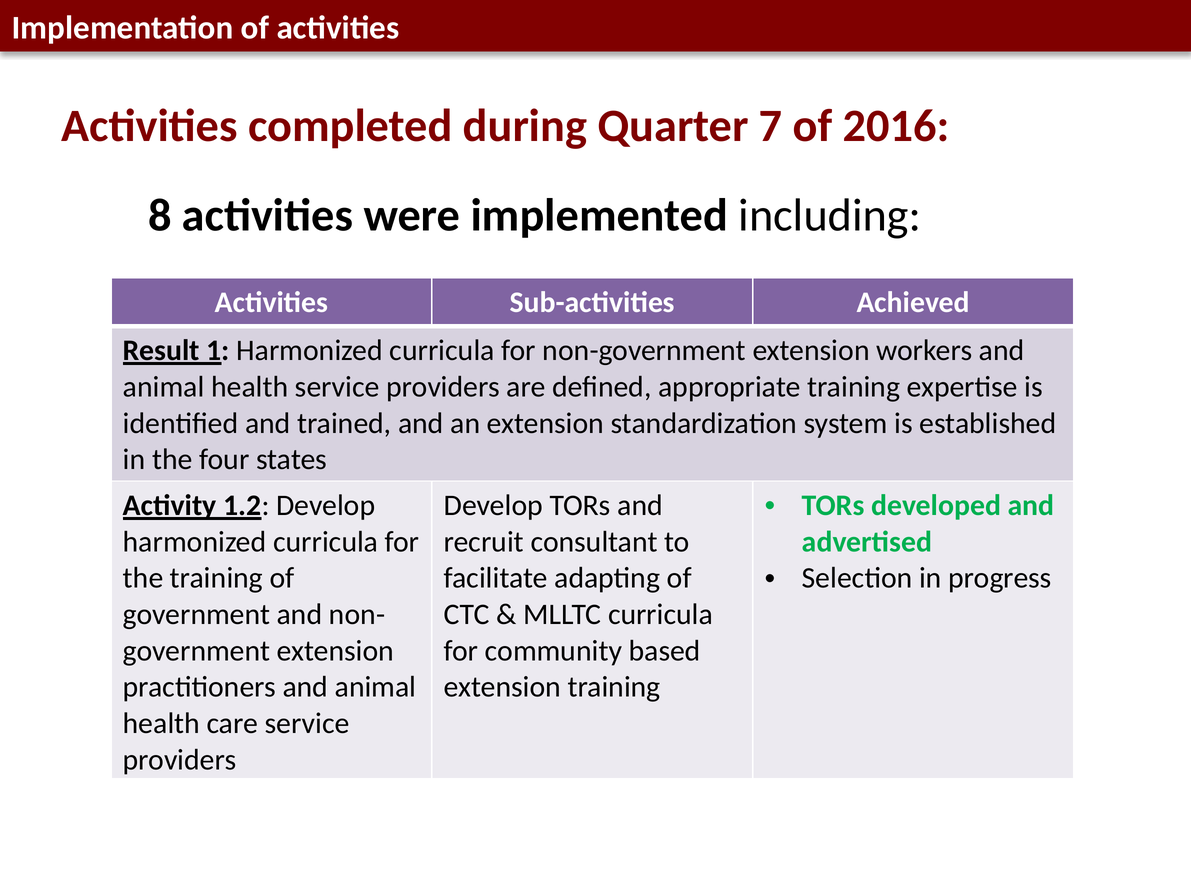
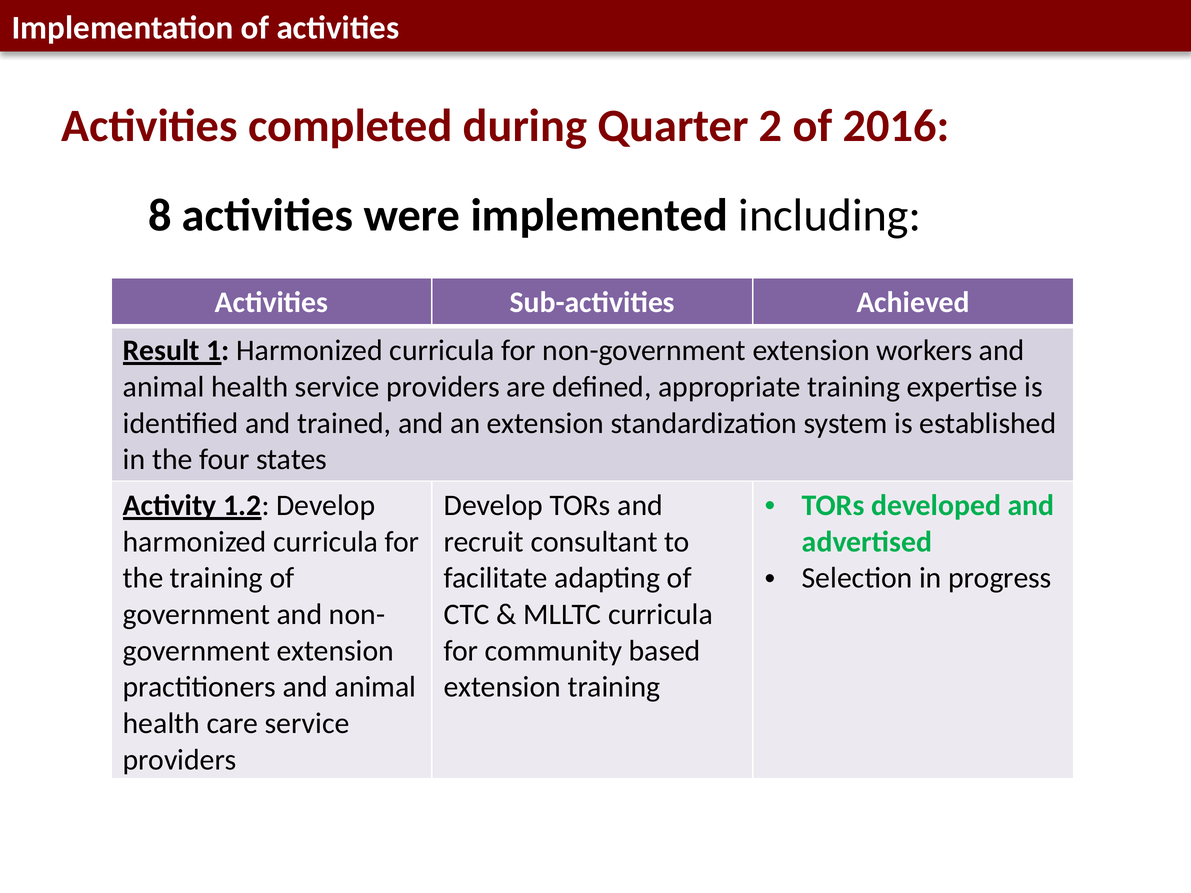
7: 7 -> 2
